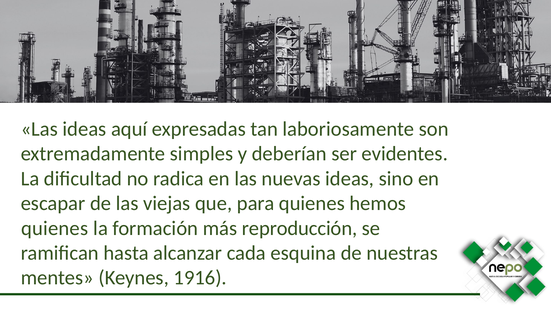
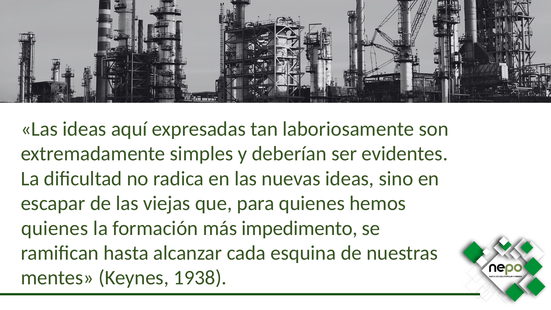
reproducción: reproducción -> impedimento
1916: 1916 -> 1938
